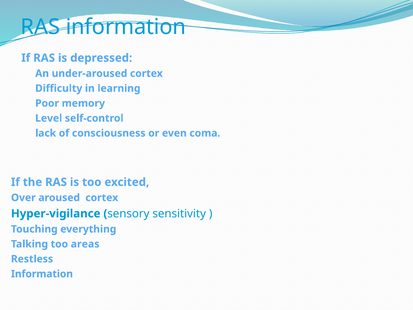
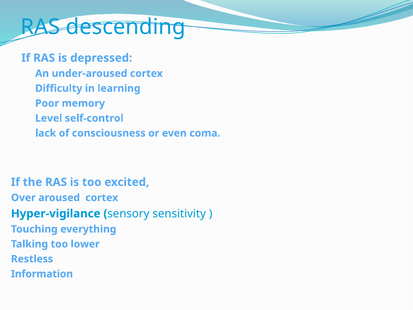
RAS information: information -> descending
areas: areas -> lower
